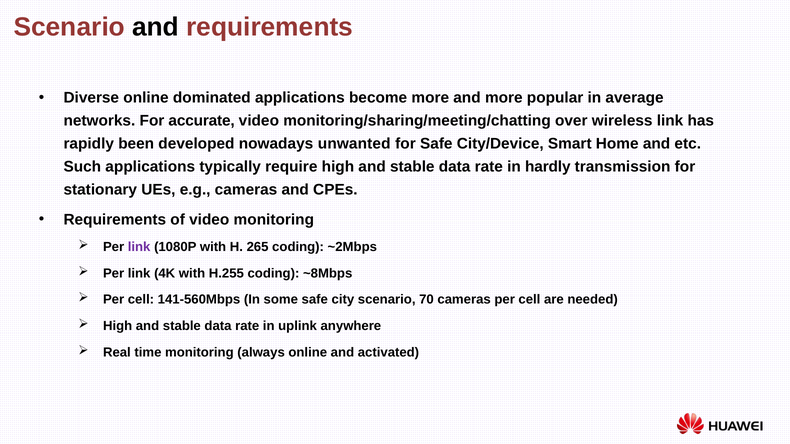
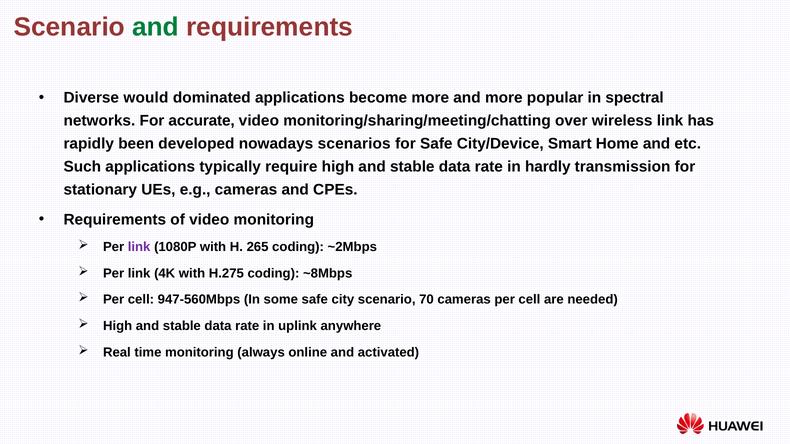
and at (156, 27) colour: black -> green
Diverse online: online -> would
average: average -> spectral
unwanted: unwanted -> scenarios
H.255: H.255 -> H.275
141-560Mbps: 141-560Mbps -> 947-560Mbps
